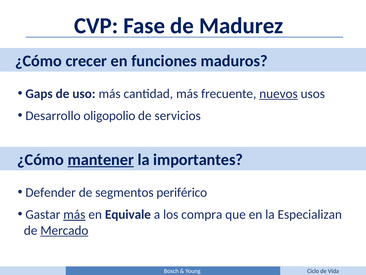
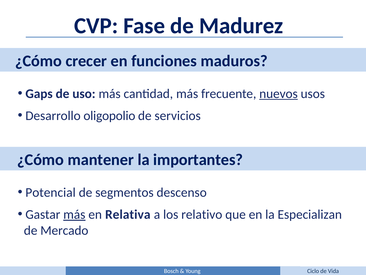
mantener underline: present -> none
Defender: Defender -> Potencial
periférico: periférico -> descenso
Equivale: Equivale -> Relativa
compra: compra -> relativo
Mercado underline: present -> none
